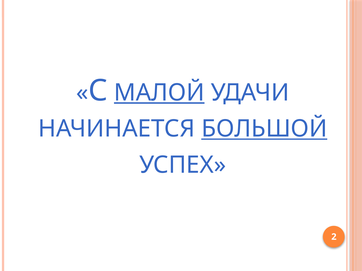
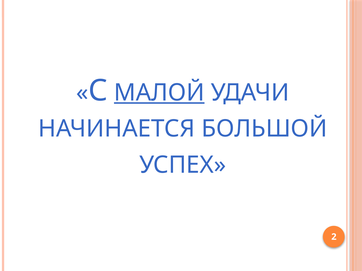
БОЛЬШОЙ underline: present -> none
